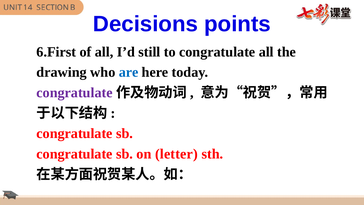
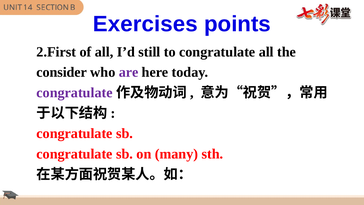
Decisions: Decisions -> Exercises
6.First: 6.First -> 2.First
drawing: drawing -> consider
are colour: blue -> purple
letter: letter -> many
